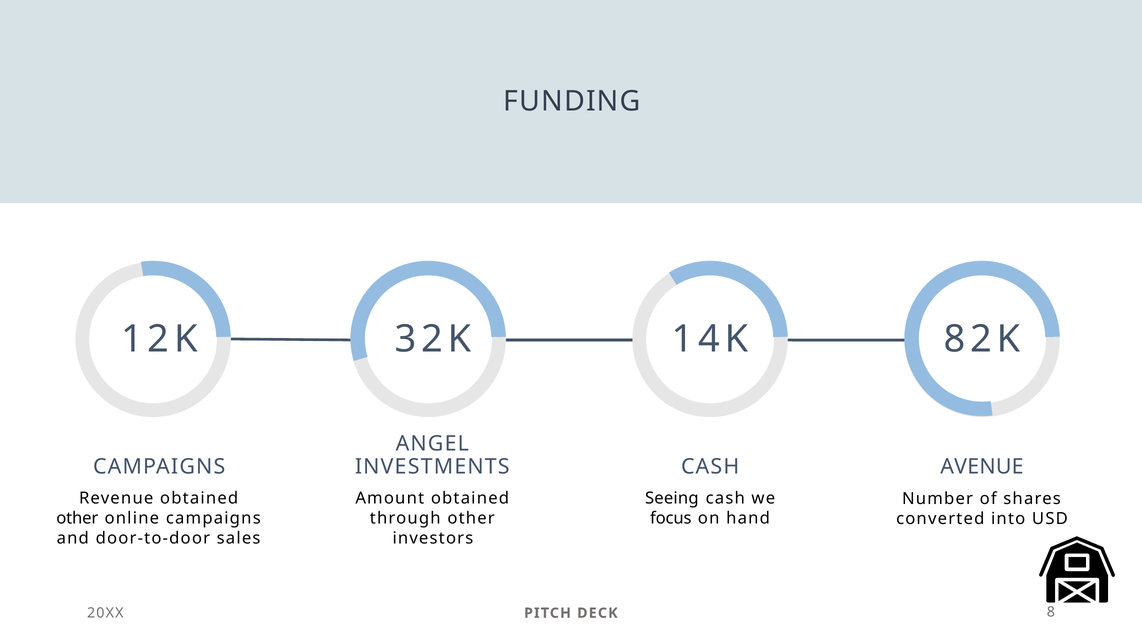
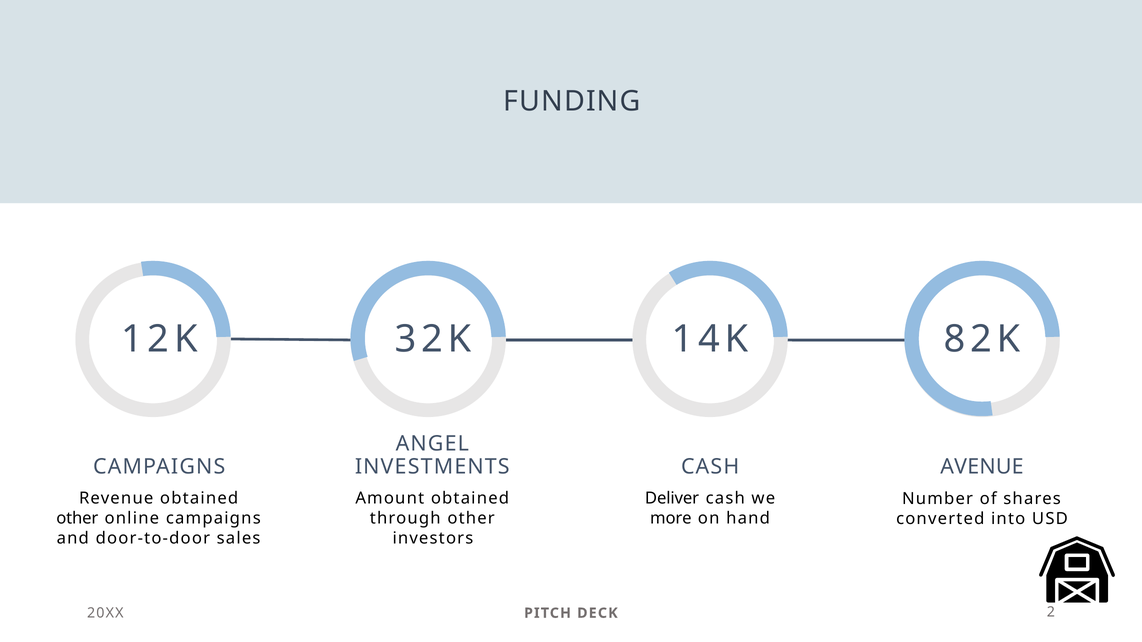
Seeing: Seeing -> Deliver
focus: focus -> more
8: 8 -> 2
